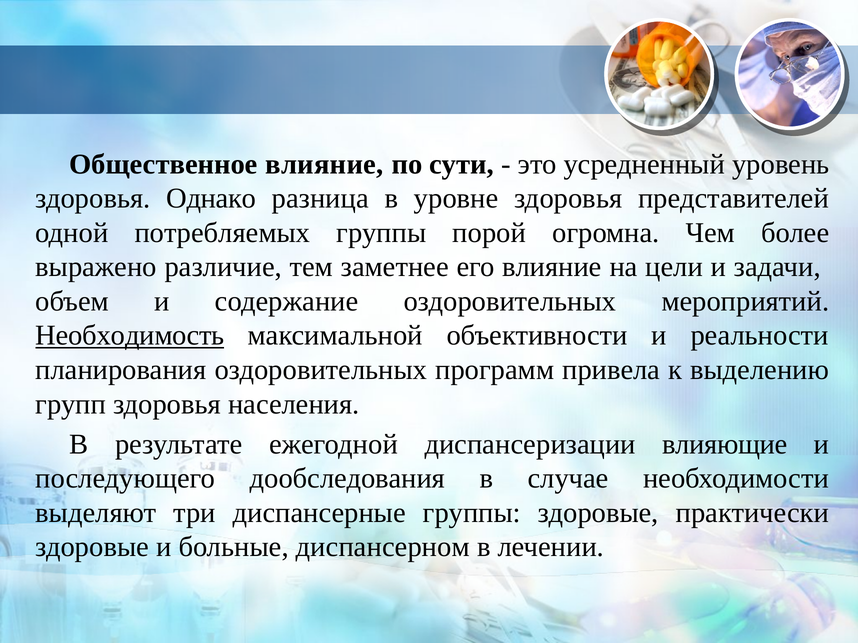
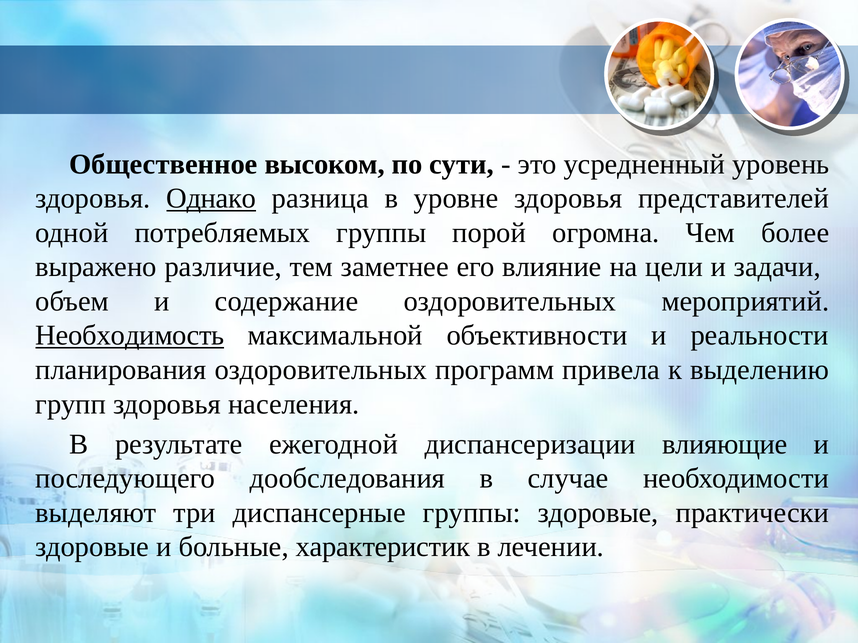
Общественное влияние: влияние -> высоком
Однако underline: none -> present
диспансерном: диспансерном -> характеристик
